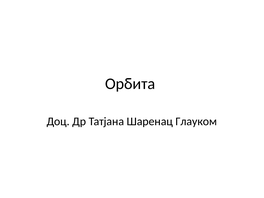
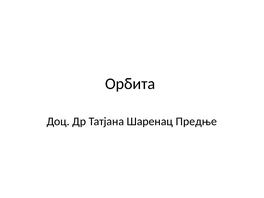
Глауком: Глауком -> Предње
